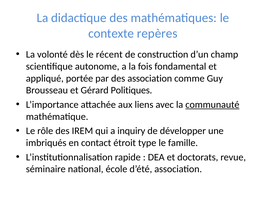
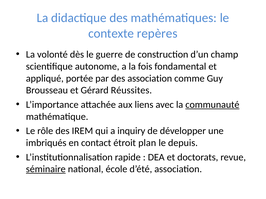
récent: récent -> guerre
Politiques: Politiques -> Réussites
type: type -> plan
famille: famille -> depuis
séminaire underline: none -> present
